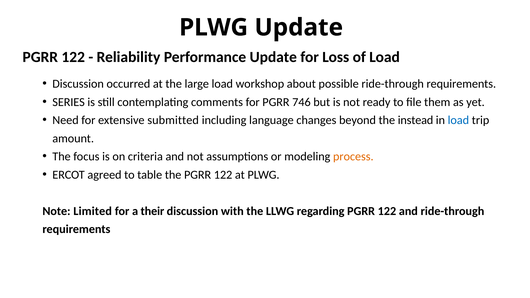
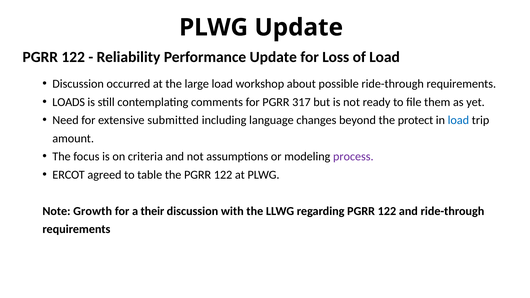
SERIES: SERIES -> LOADS
746: 746 -> 317
instead: instead -> protect
process colour: orange -> purple
Limited: Limited -> Growth
